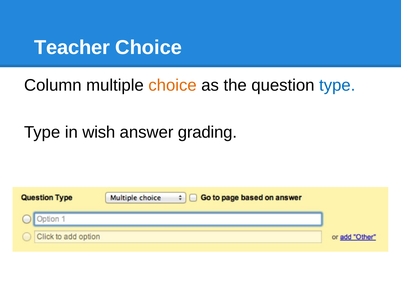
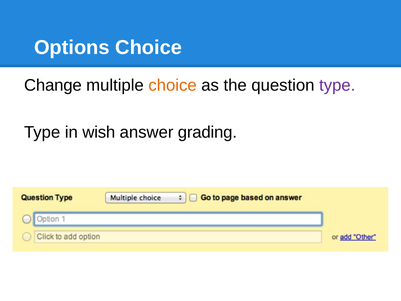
Teacher: Teacher -> Options
Column: Column -> Change
type at (337, 85) colour: blue -> purple
